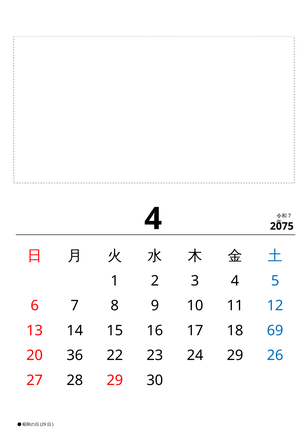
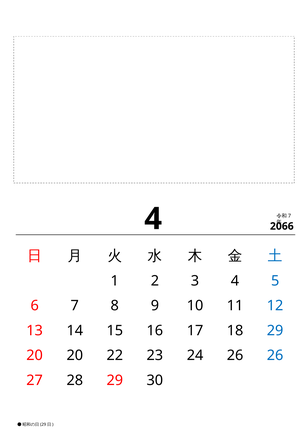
2075: 2075 -> 2066
18 69: 69 -> 29
20 36: 36 -> 20
24 29: 29 -> 26
